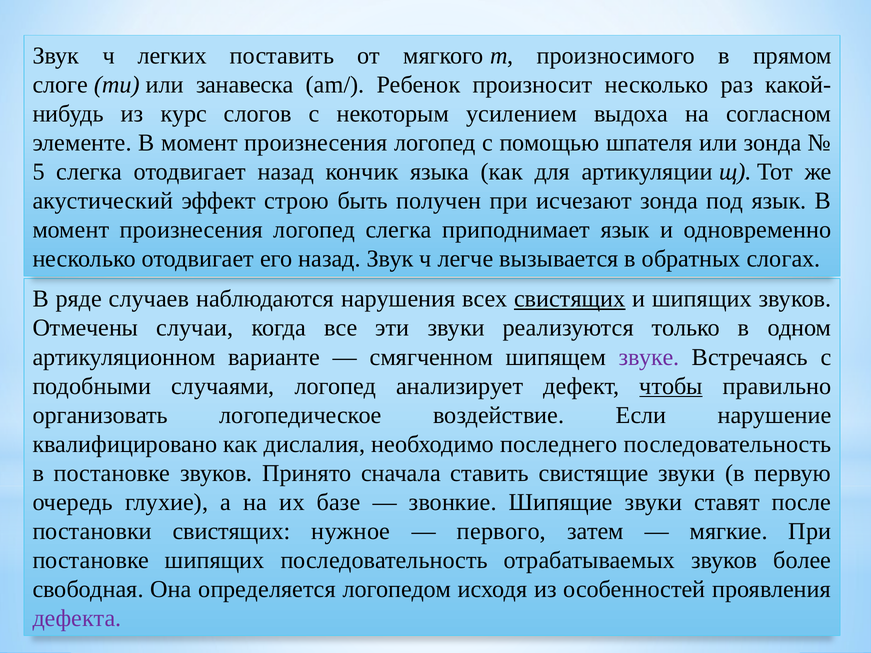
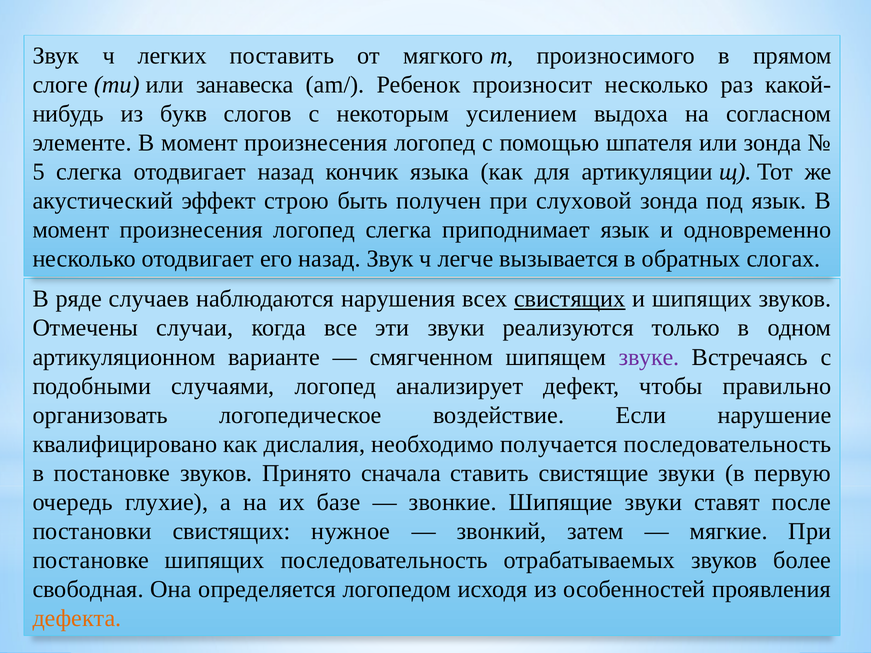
курс: курс -> букв
исчезают: исчезают -> слуховой
чтобы underline: present -> none
последнего: последнего -> получается
первого: первого -> звонкий
дефекта colour: purple -> orange
